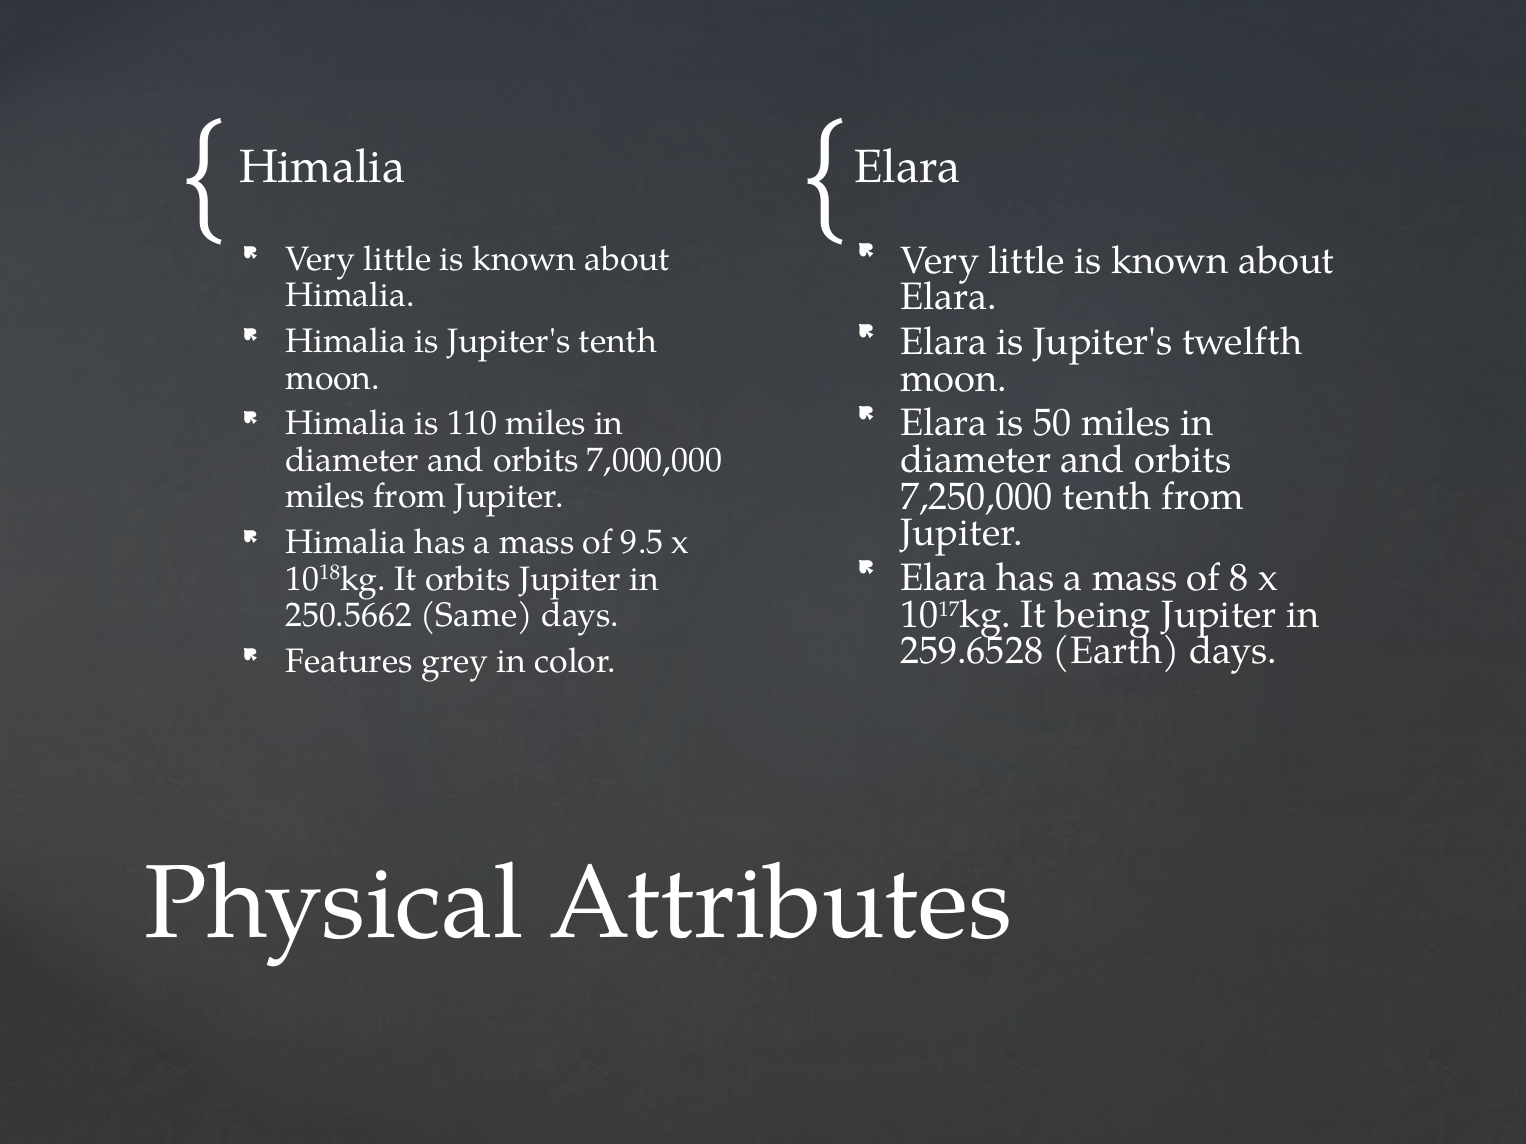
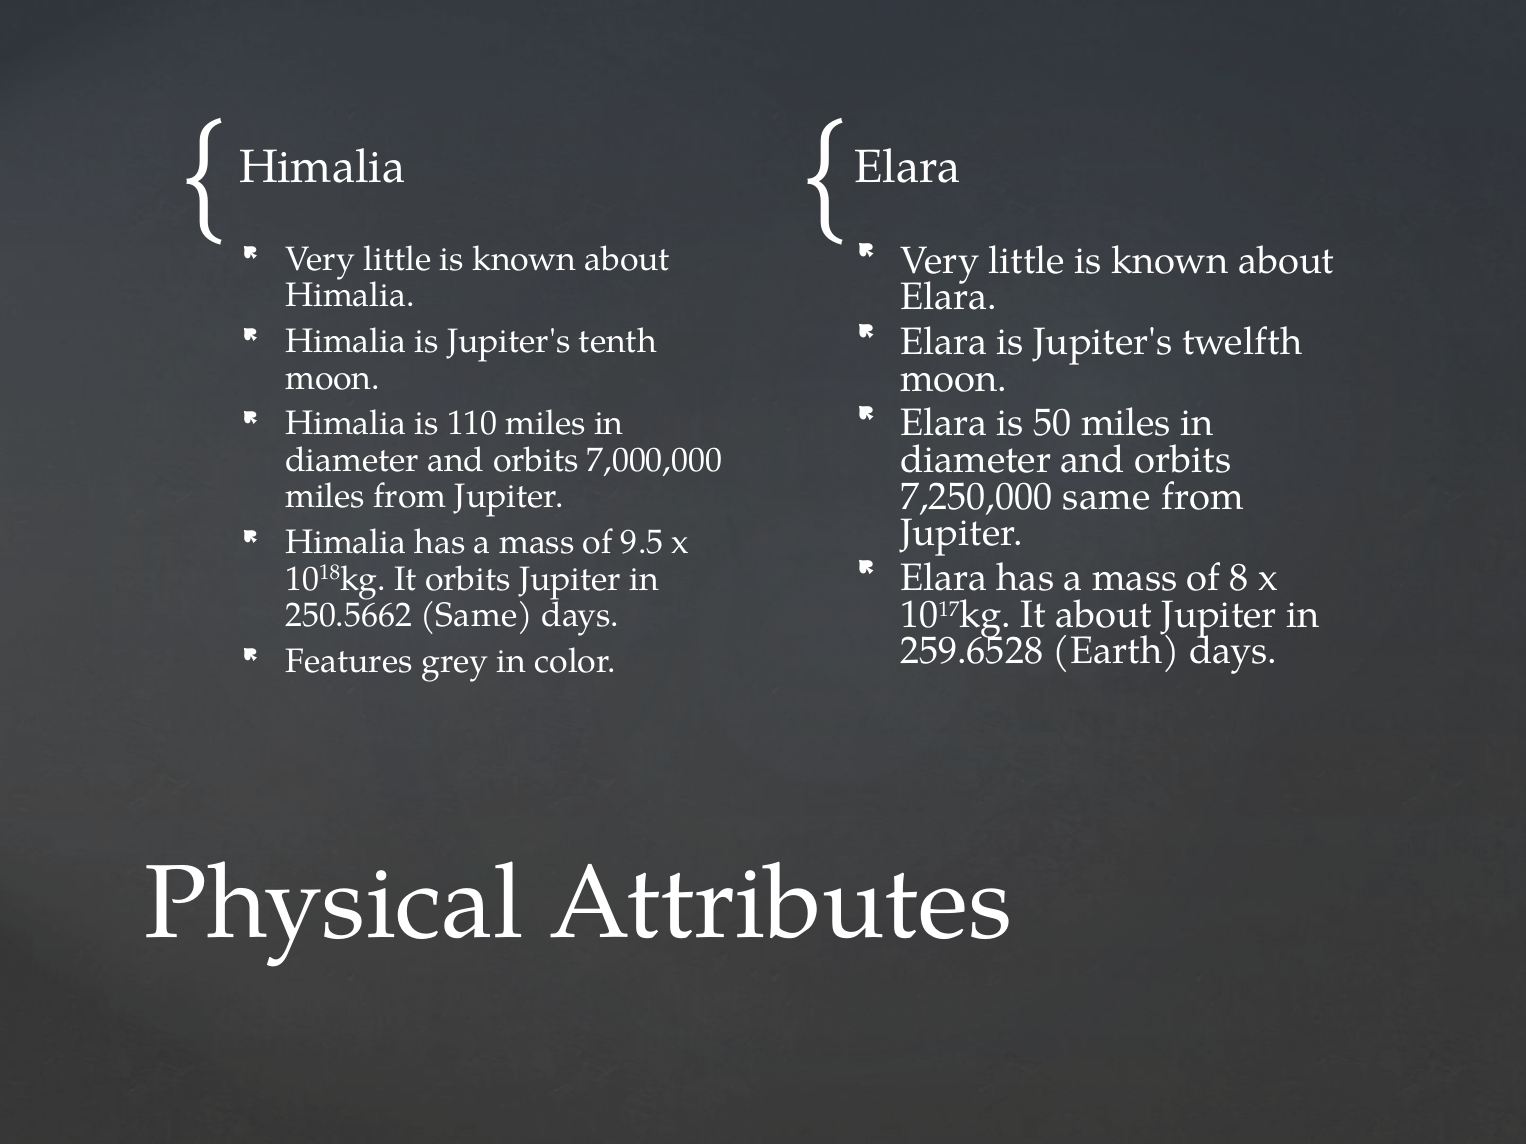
7,250,000 tenth: tenth -> same
It being: being -> about
